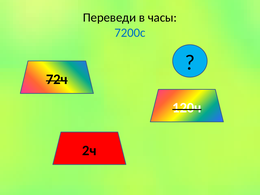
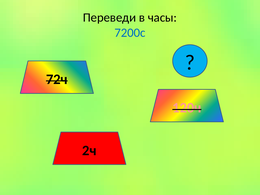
120ч colour: white -> pink
